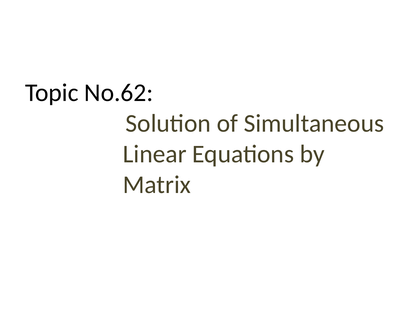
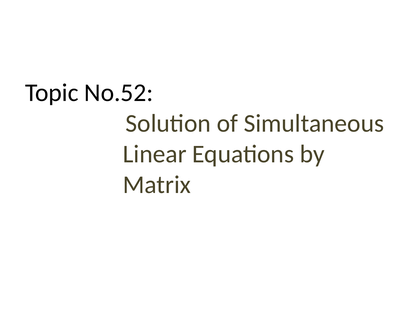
No.62: No.62 -> No.52
